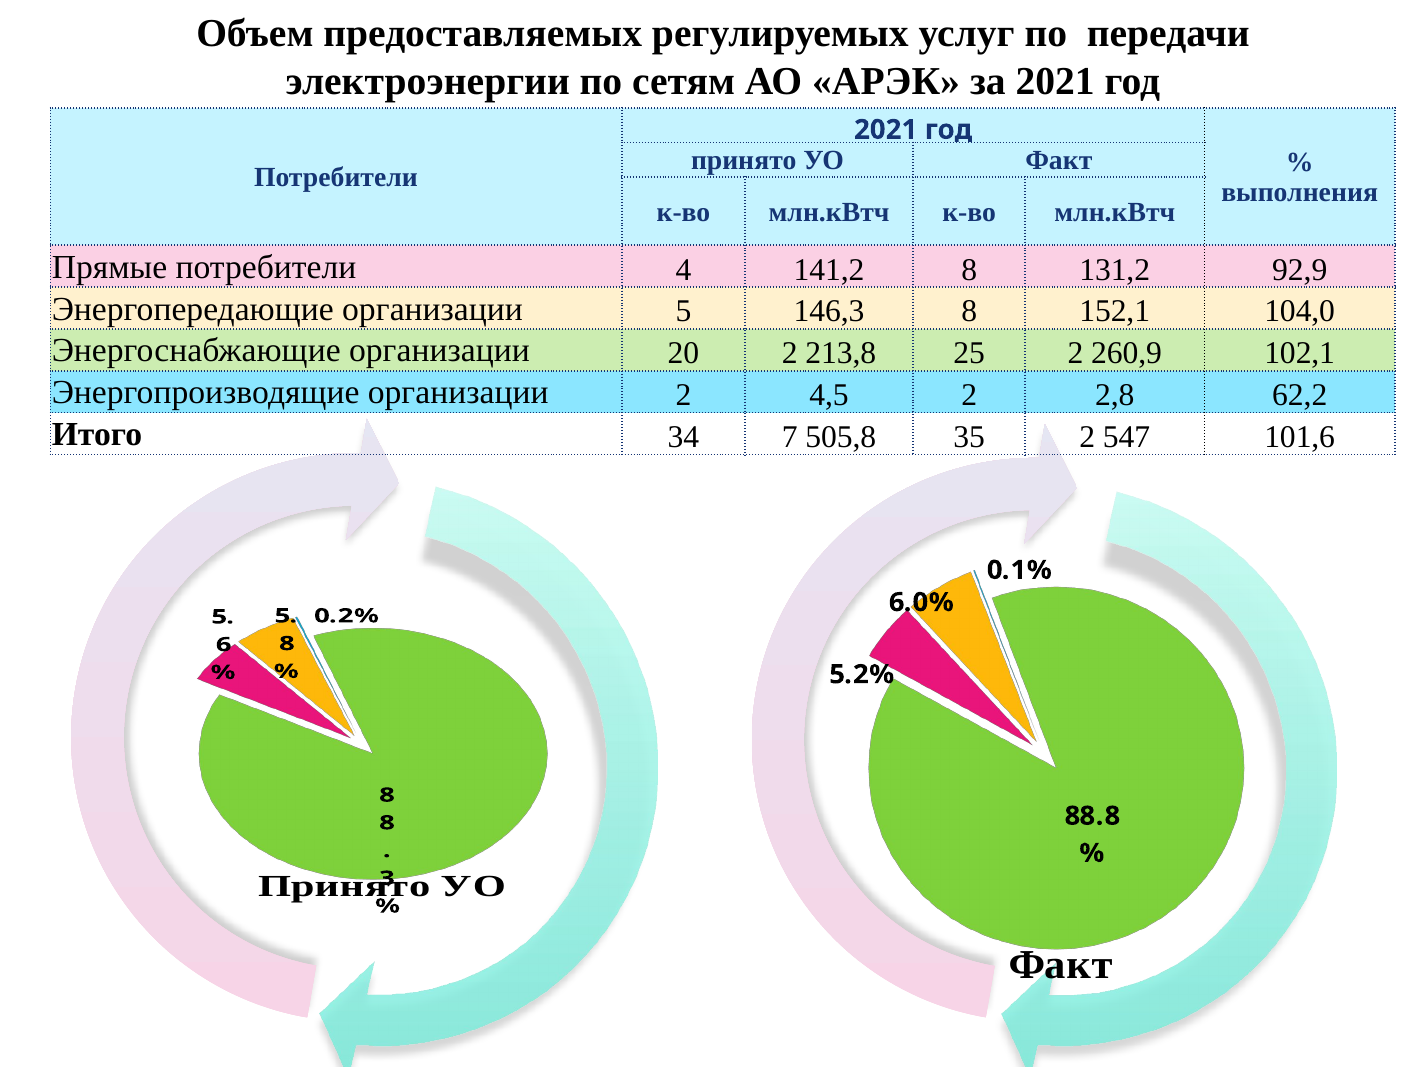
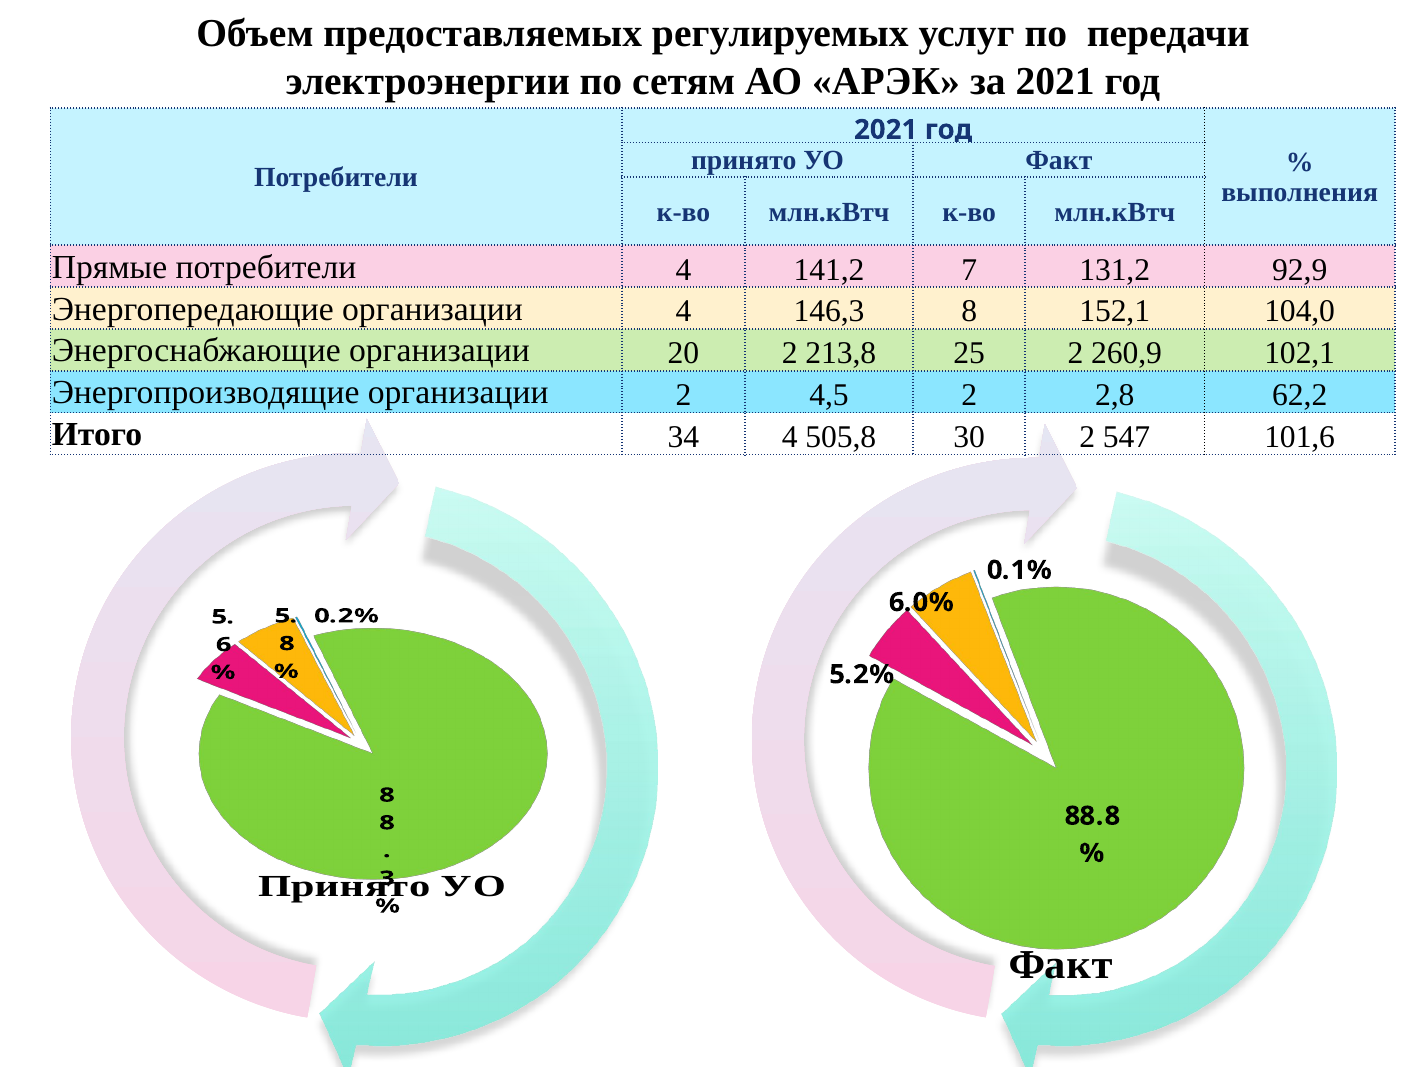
141,2 8: 8 -> 7
организации 5: 5 -> 4
34 7: 7 -> 4
35: 35 -> 30
